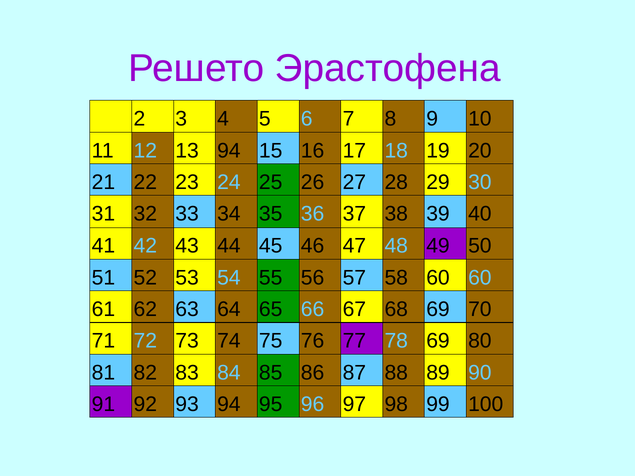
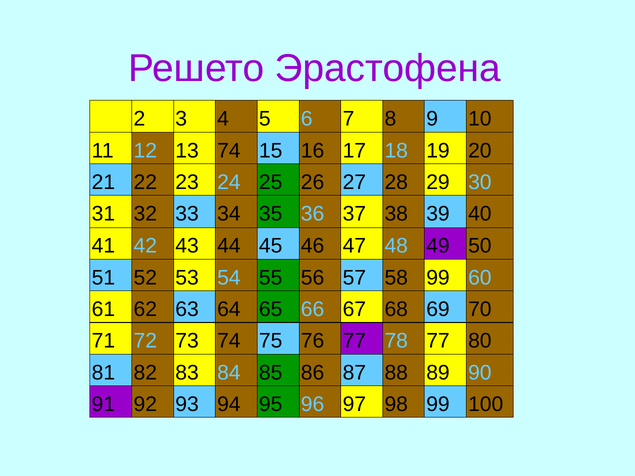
13 94: 94 -> 74
58 60: 60 -> 99
78 69: 69 -> 77
